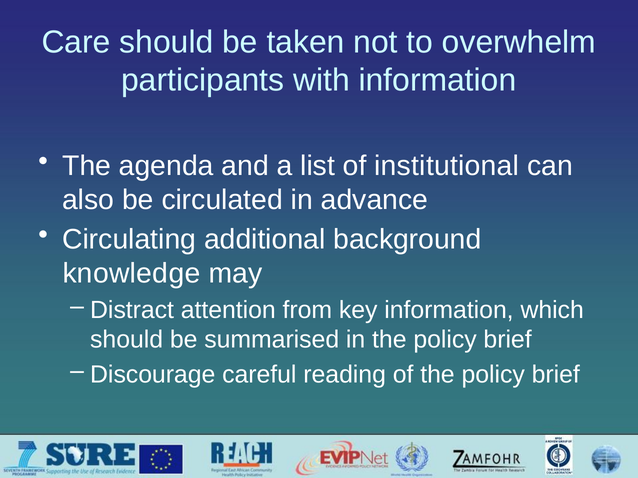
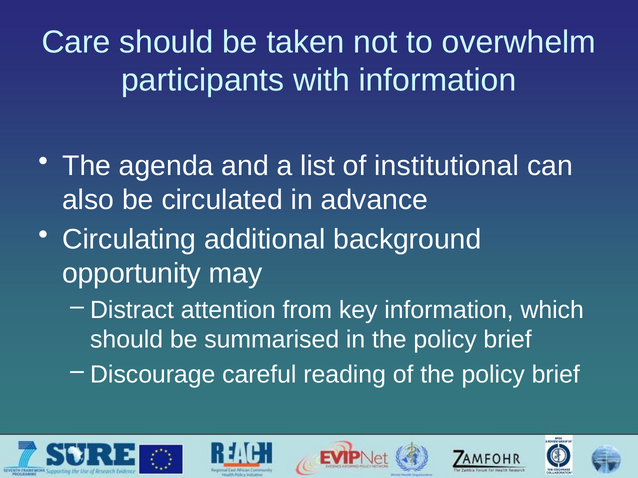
knowledge: knowledge -> opportunity
